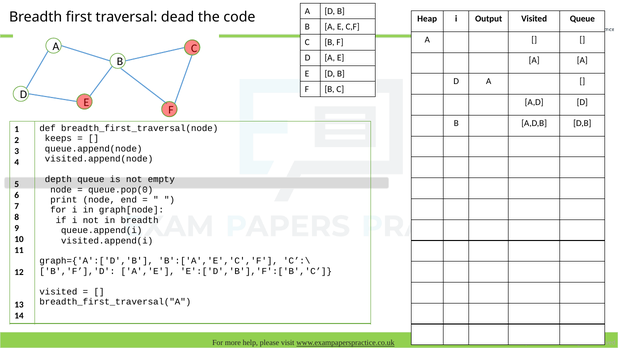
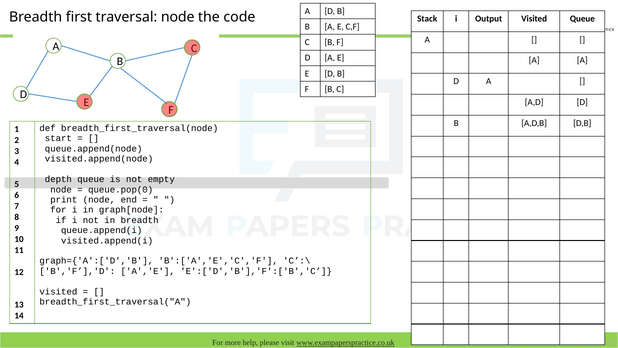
traversal dead: dead -> node
Heap: Heap -> Stack
keeps: keeps -> start
